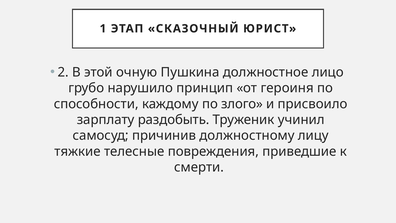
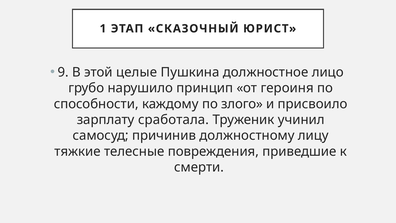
2: 2 -> 9
очную: очную -> целые
раздобыть: раздобыть -> сработала
